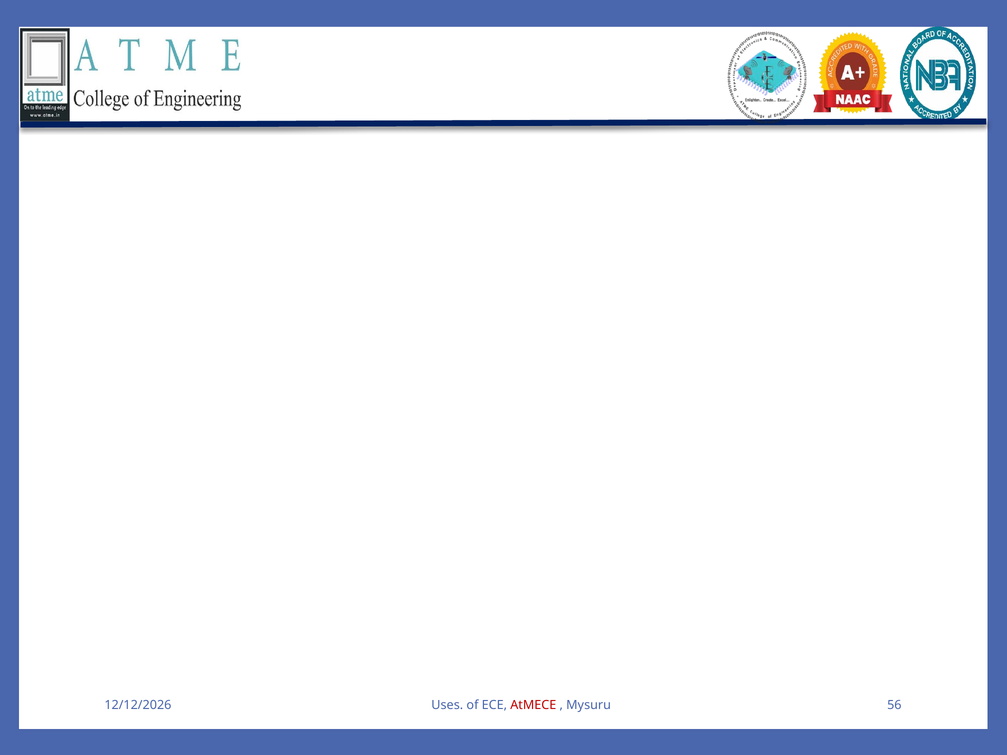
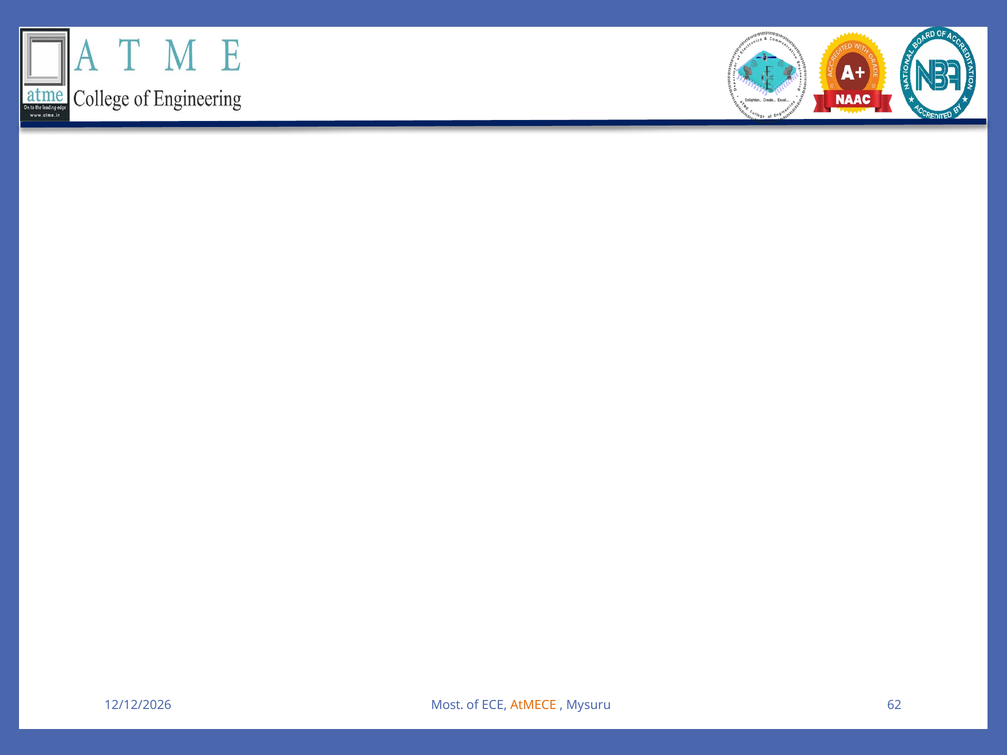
Uses: Uses -> Most
AtMECE colour: red -> orange
56: 56 -> 62
